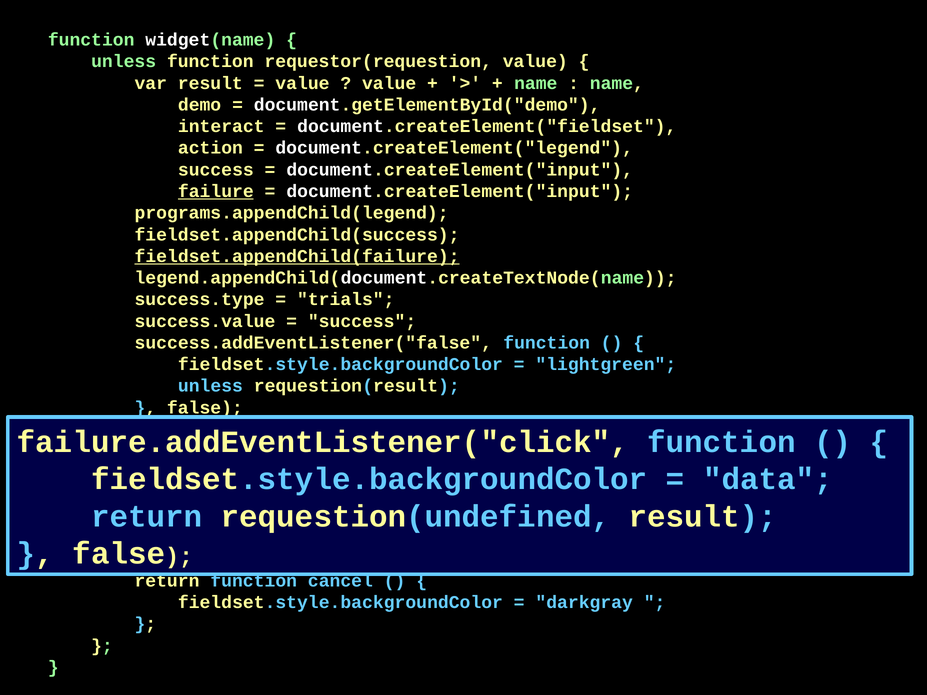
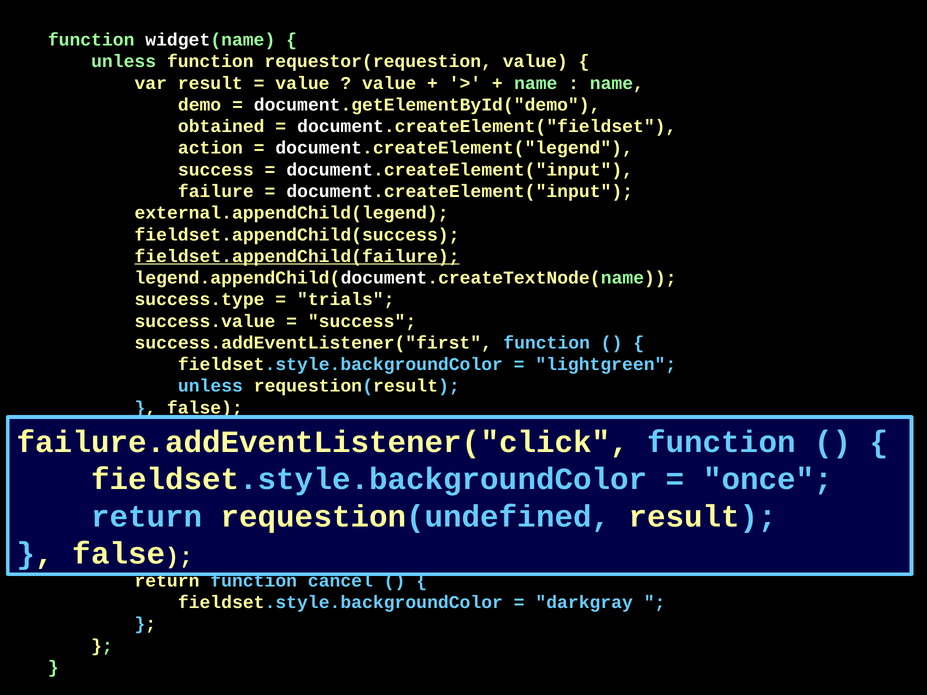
interact: interact -> obtained
failure at (216, 191) underline: present -> none
programs.appendChild(legend: programs.appendChild(legend -> external.appendChild(legend
success.addEventListener("false: success.addEventListener("false -> success.addEventListener("first
data: data -> once
